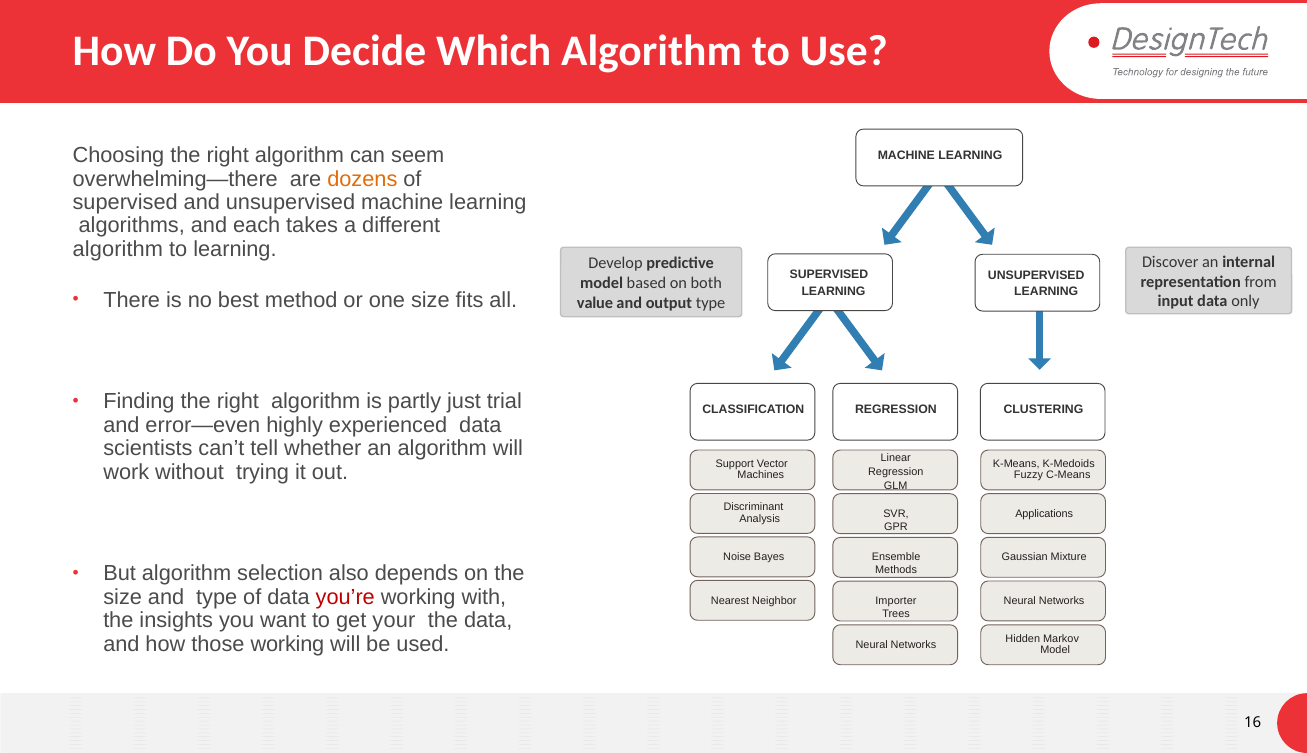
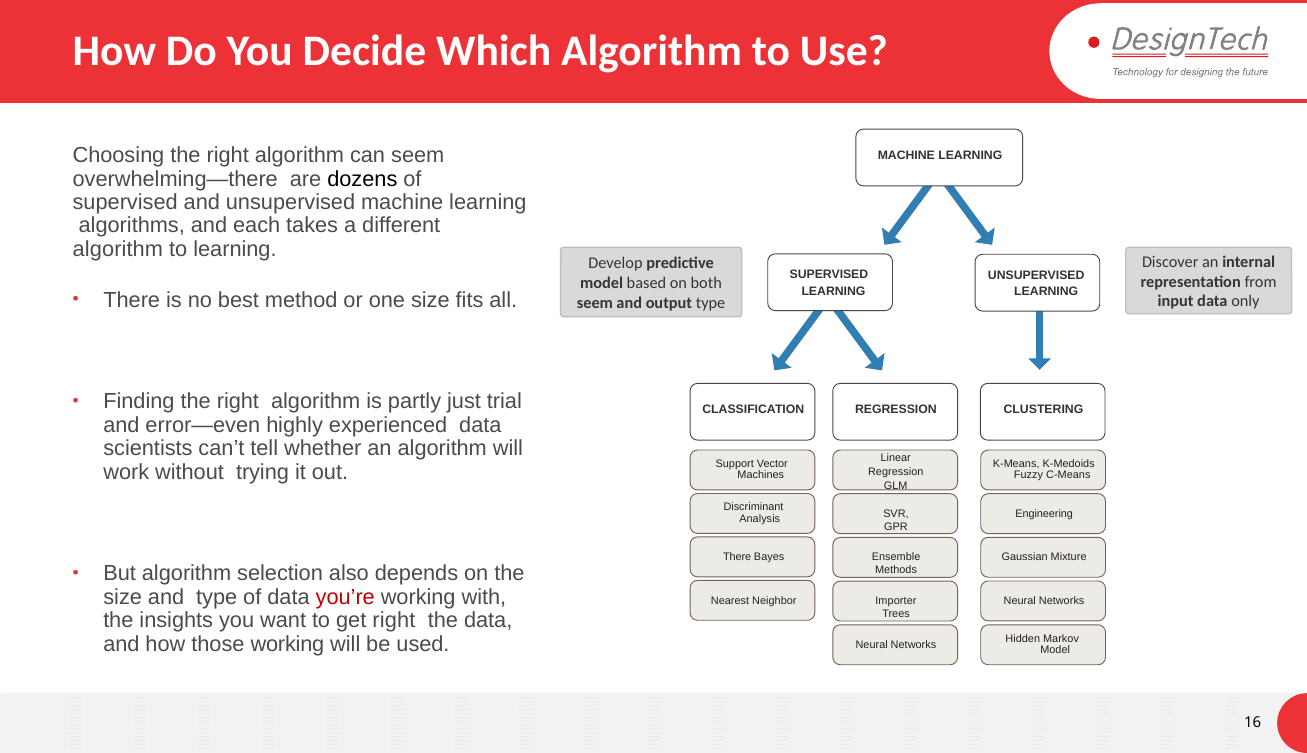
dozens colour: orange -> black
value at (595, 303): value -> seem
Applications: Applications -> Engineering
Noise at (737, 556): Noise -> There
get your: your -> right
